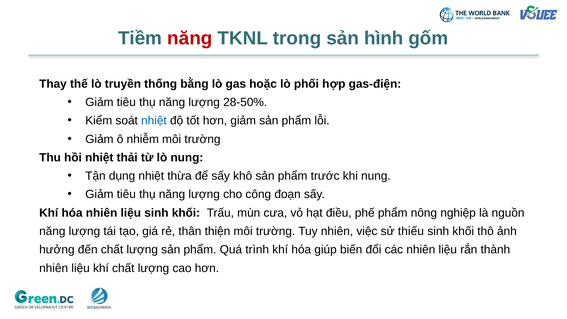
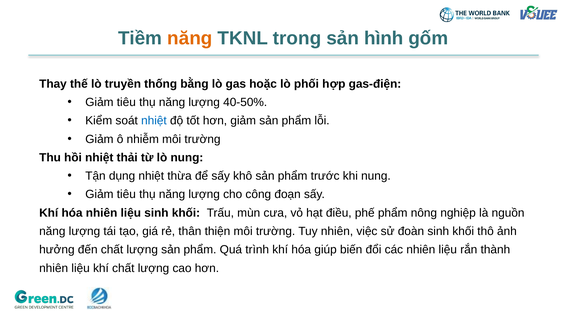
năng at (190, 38) colour: red -> orange
28-50%: 28-50% -> 40-50%
thiếu: thiếu -> đoàn
